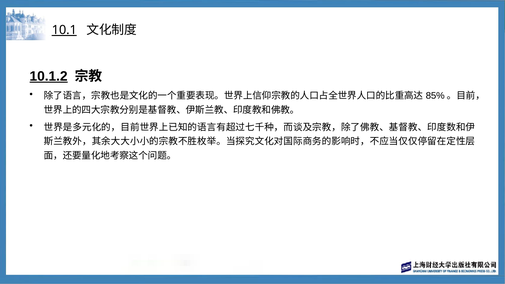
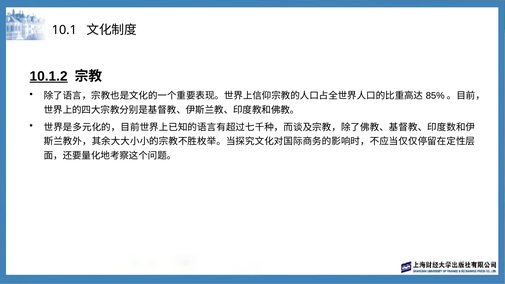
10.1 underline: present -> none
